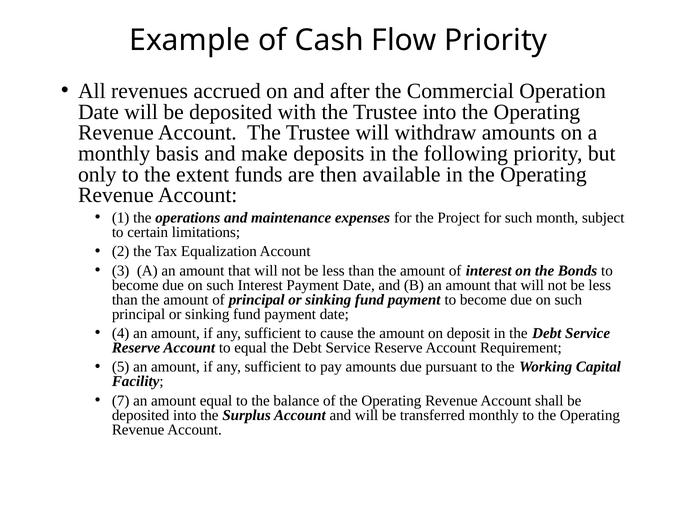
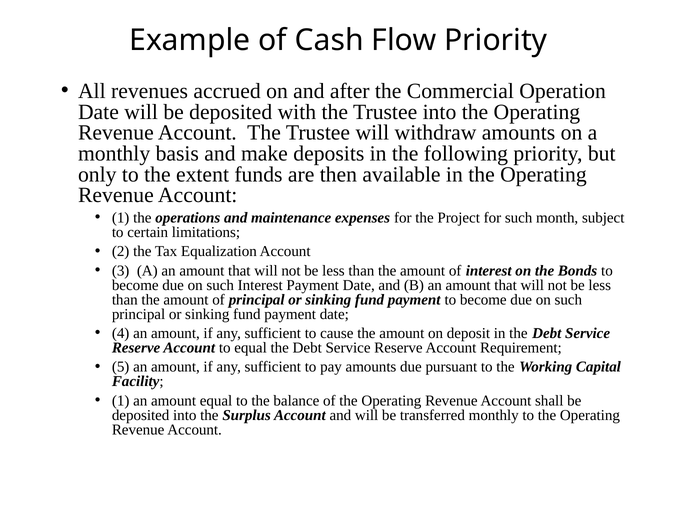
7 at (121, 400): 7 -> 1
